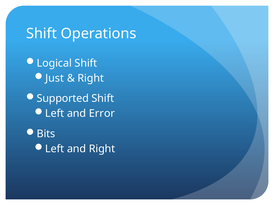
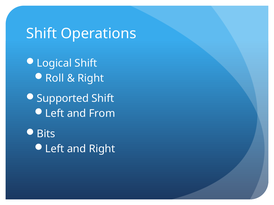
Just: Just -> Roll
Error: Error -> From
